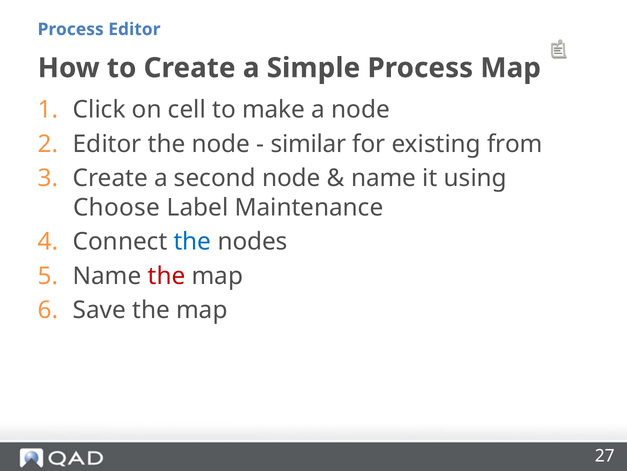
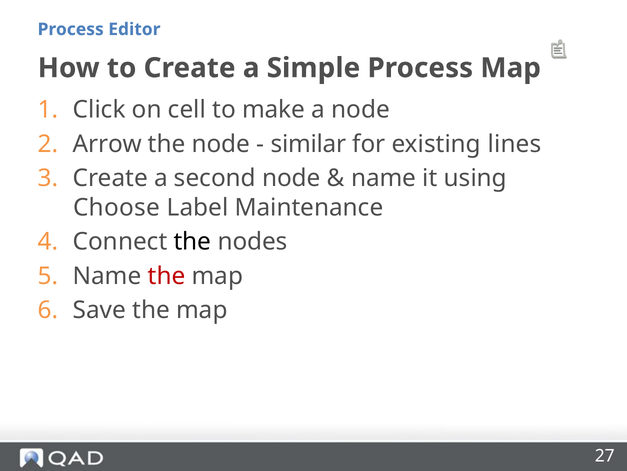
Editor at (107, 144): Editor -> Arrow
from: from -> lines
the at (192, 241) colour: blue -> black
